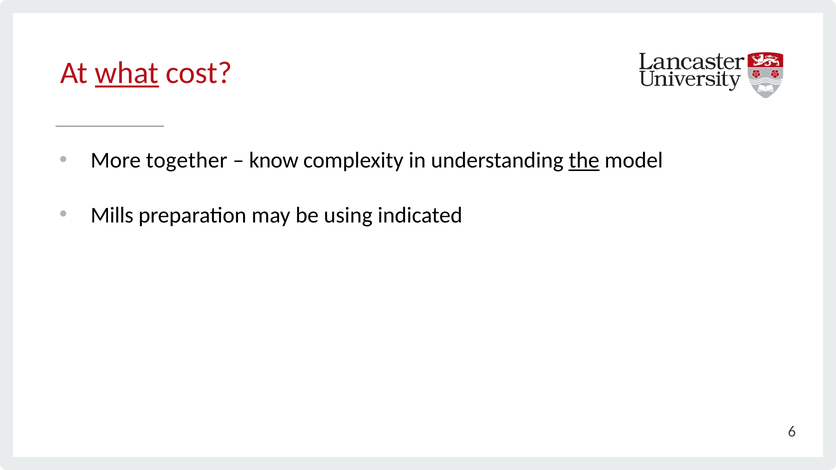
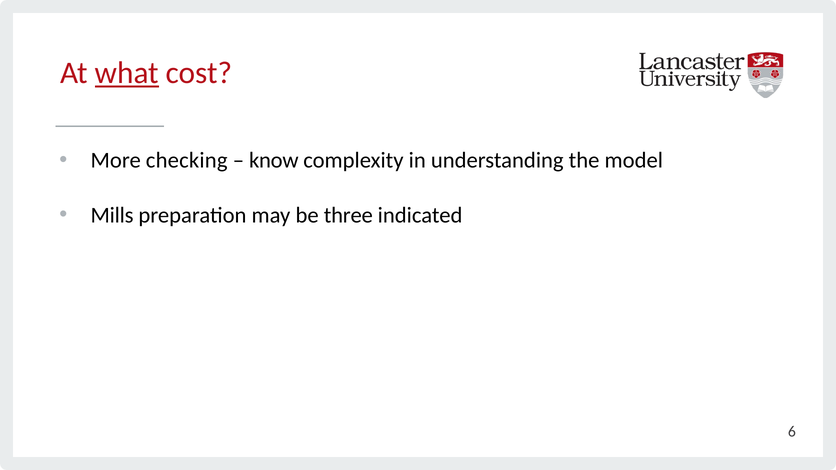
together: together -> checking
the underline: present -> none
using: using -> three
